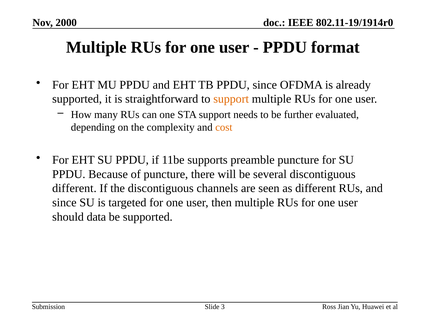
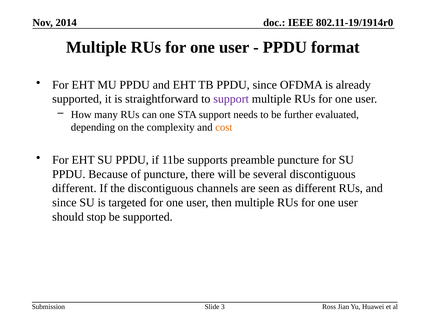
2000: 2000 -> 2014
support at (231, 99) colour: orange -> purple
data: data -> stop
